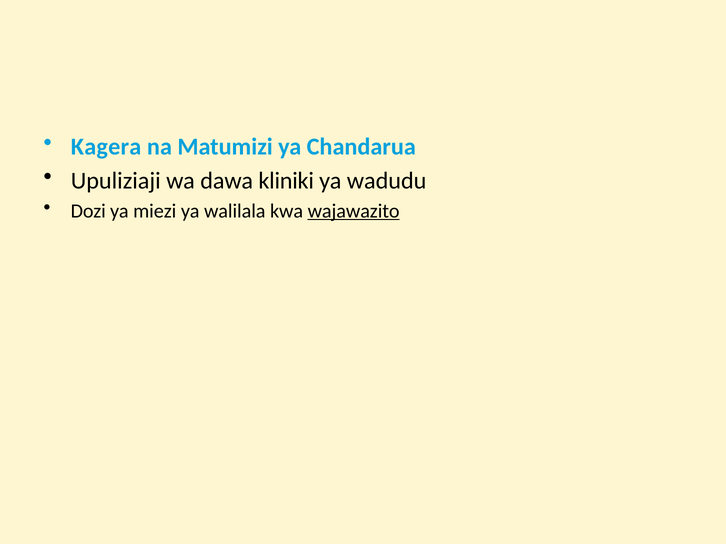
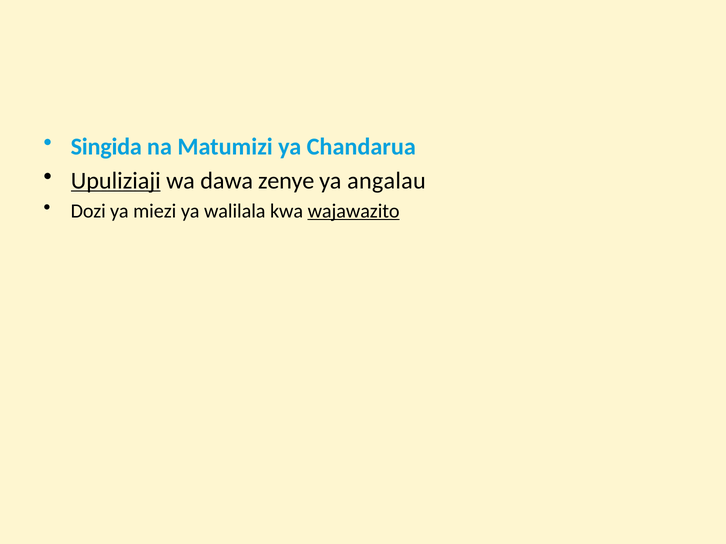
Kagera: Kagera -> Singida
Upuliziaji underline: none -> present
kliniki: kliniki -> zenye
wadudu: wadudu -> angalau
